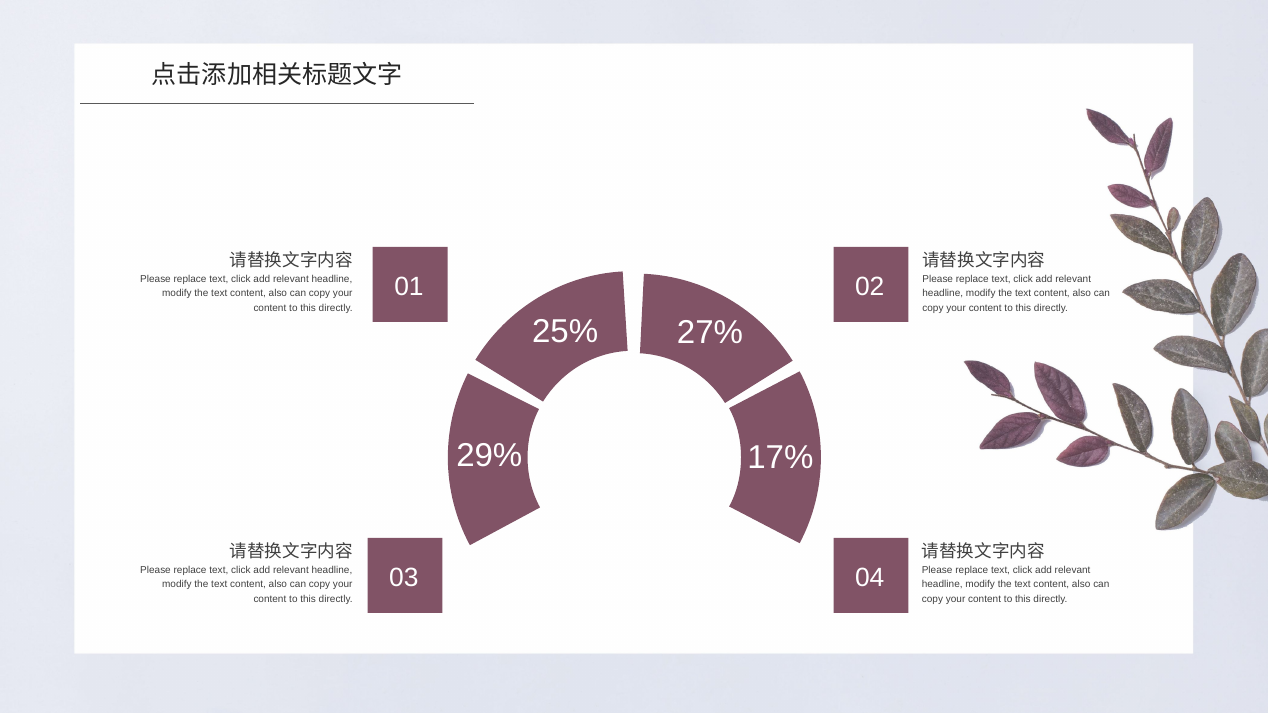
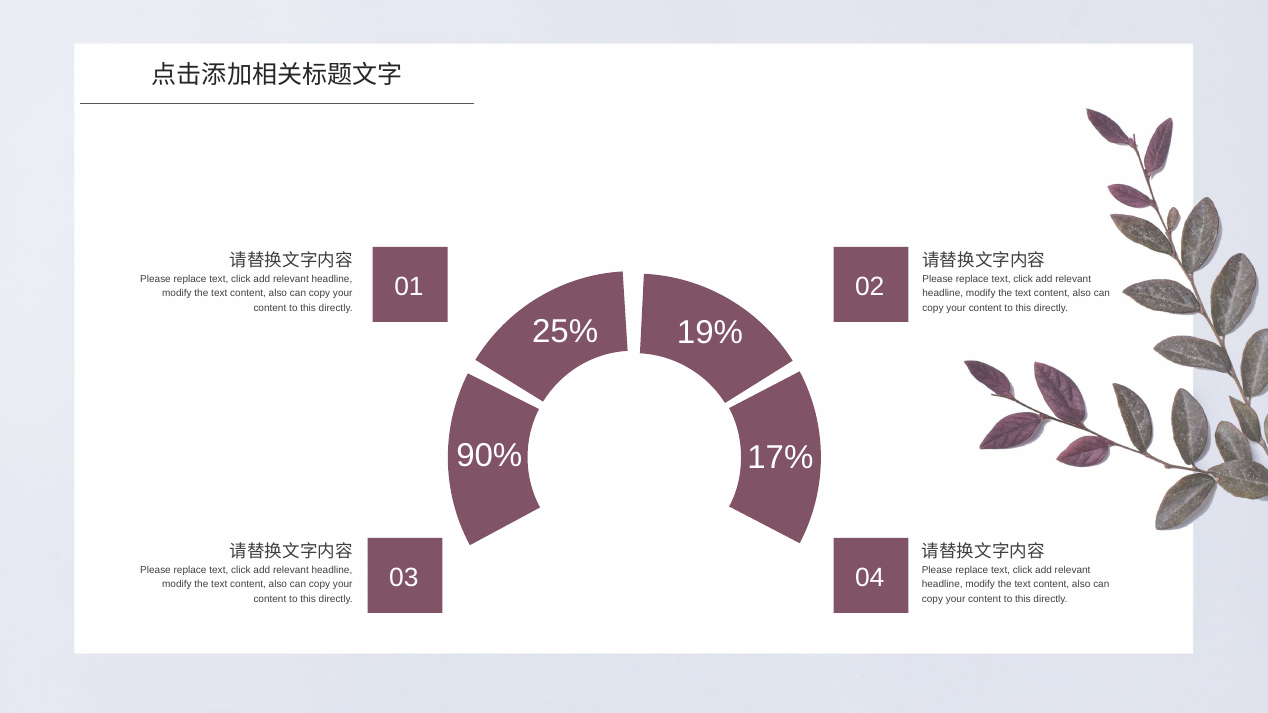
27%: 27% -> 19%
29%: 29% -> 90%
